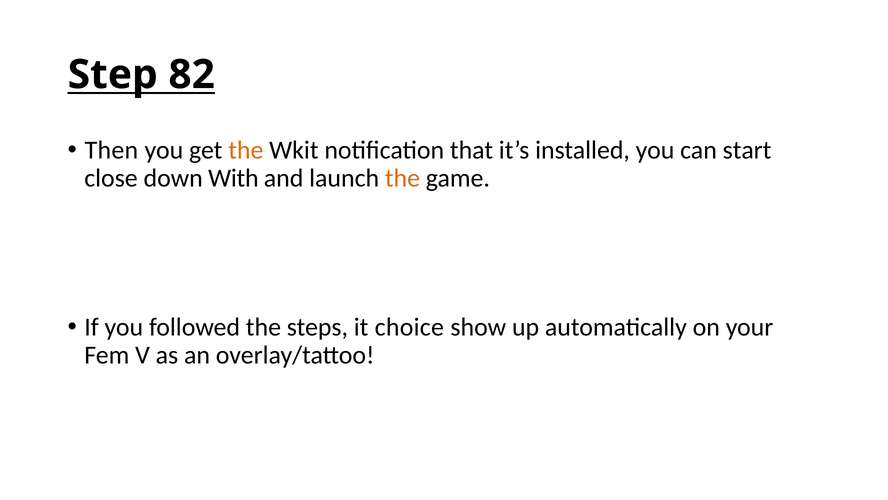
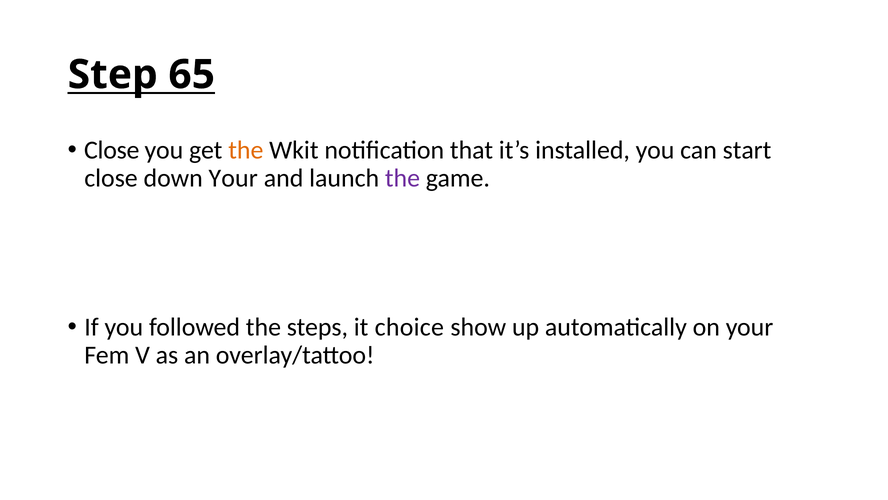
82: 82 -> 65
Then at (111, 150): Then -> Close
down With: With -> Your
the at (402, 178) colour: orange -> purple
